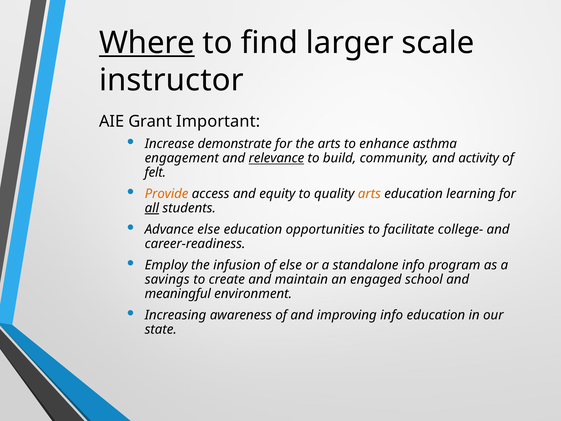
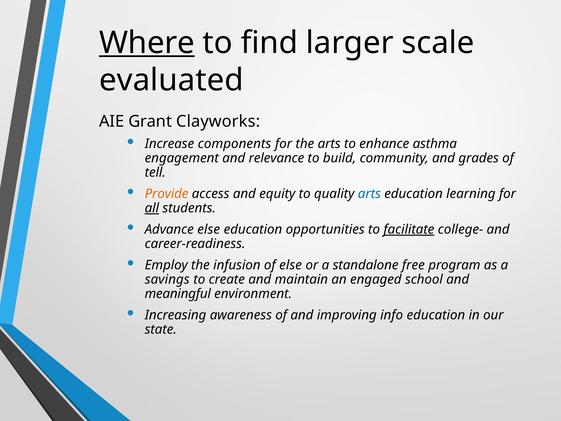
instructor: instructor -> evaluated
Important: Important -> Clayworks
demonstrate: demonstrate -> components
relevance underline: present -> none
activity: activity -> grades
felt: felt -> tell
arts at (369, 194) colour: orange -> blue
facilitate underline: none -> present
standalone info: info -> free
